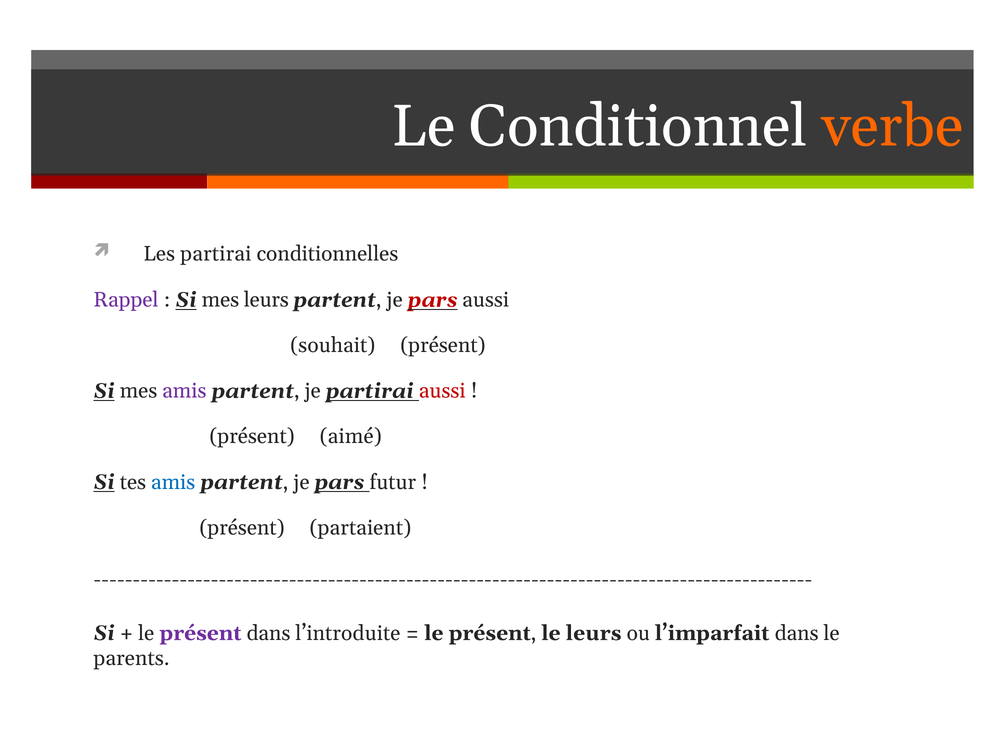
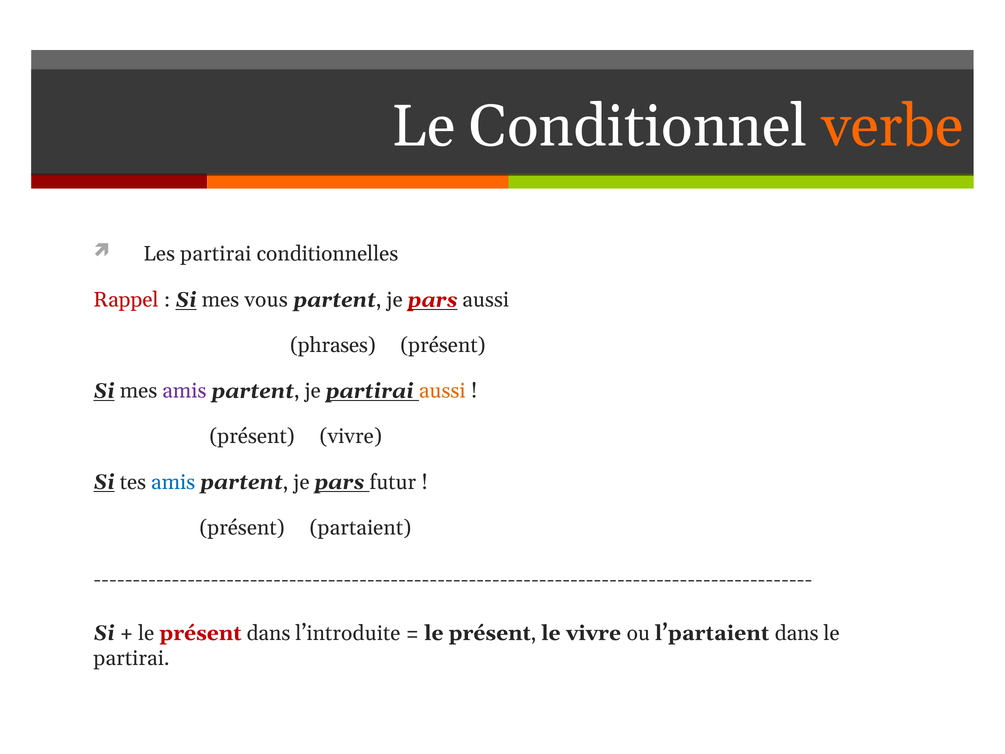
Rappel colour: purple -> red
mes leurs: leurs -> vous
souhait: souhait -> phrases
aussi at (442, 391) colour: red -> orange
présent aimé: aimé -> vivre
présent at (201, 633) colour: purple -> red
le leurs: leurs -> vivre
l’imparfait: l’imparfait -> l’partaient
parents at (132, 658): parents -> partirai
